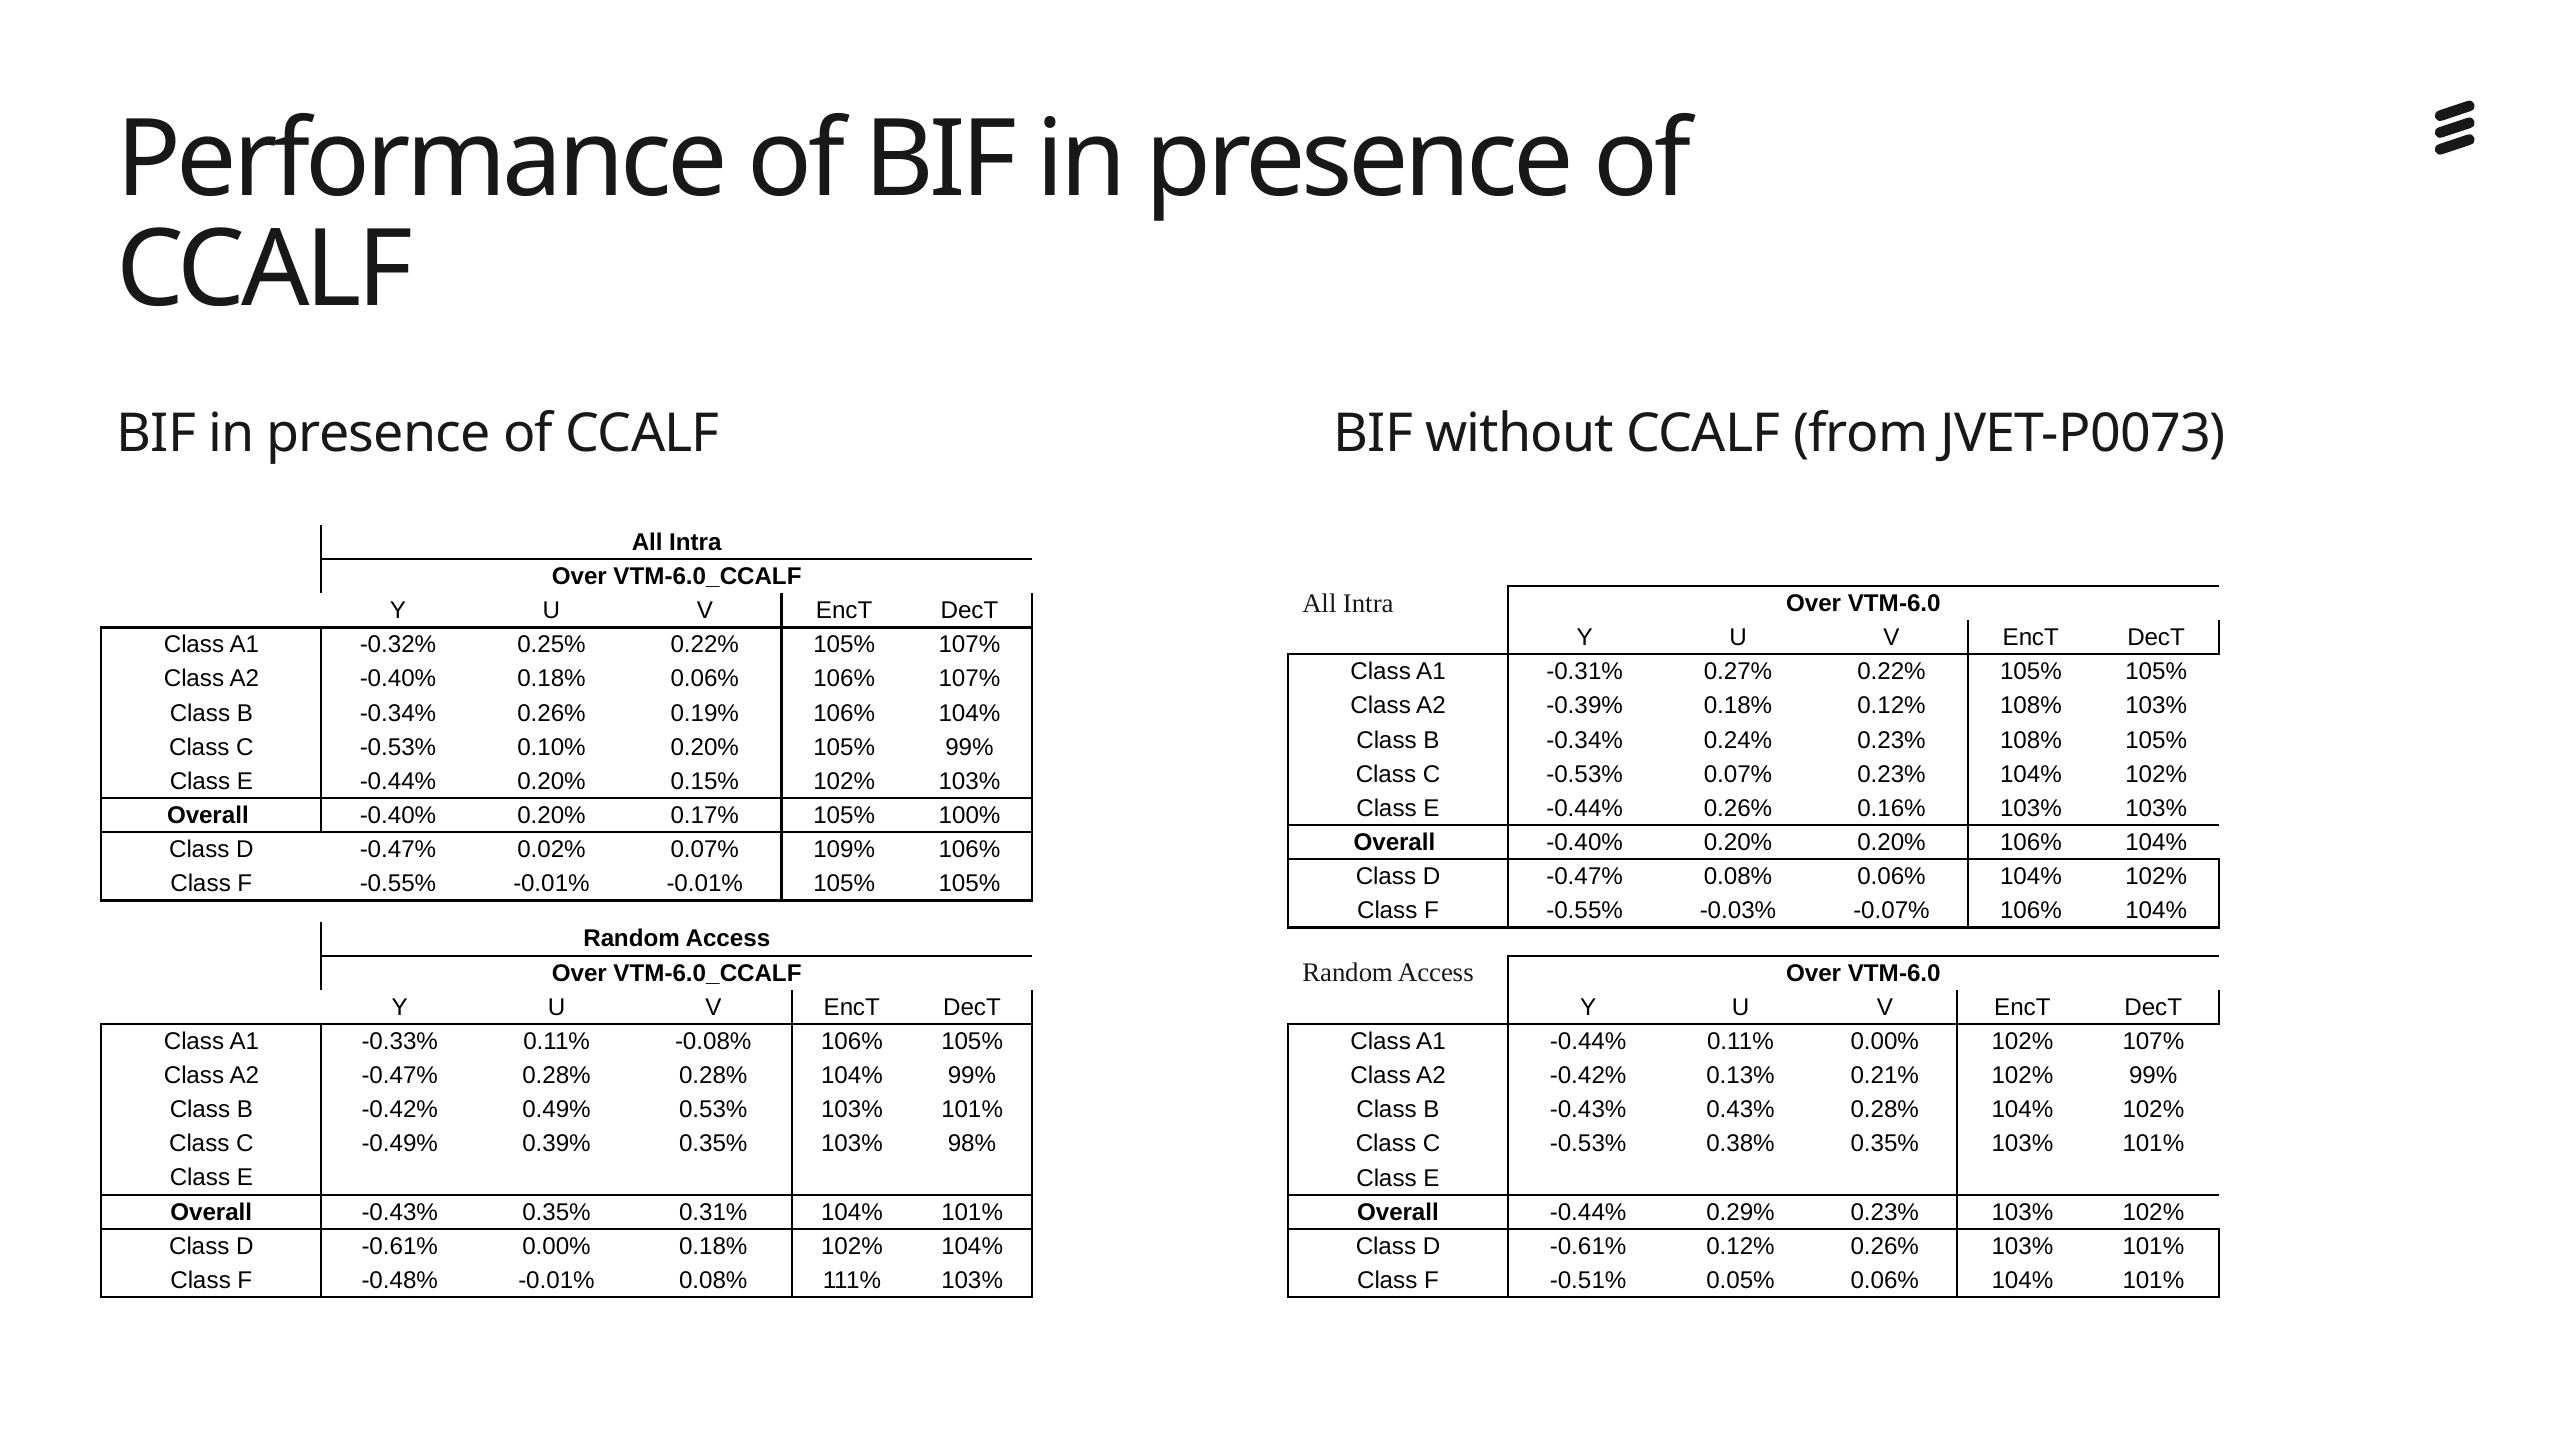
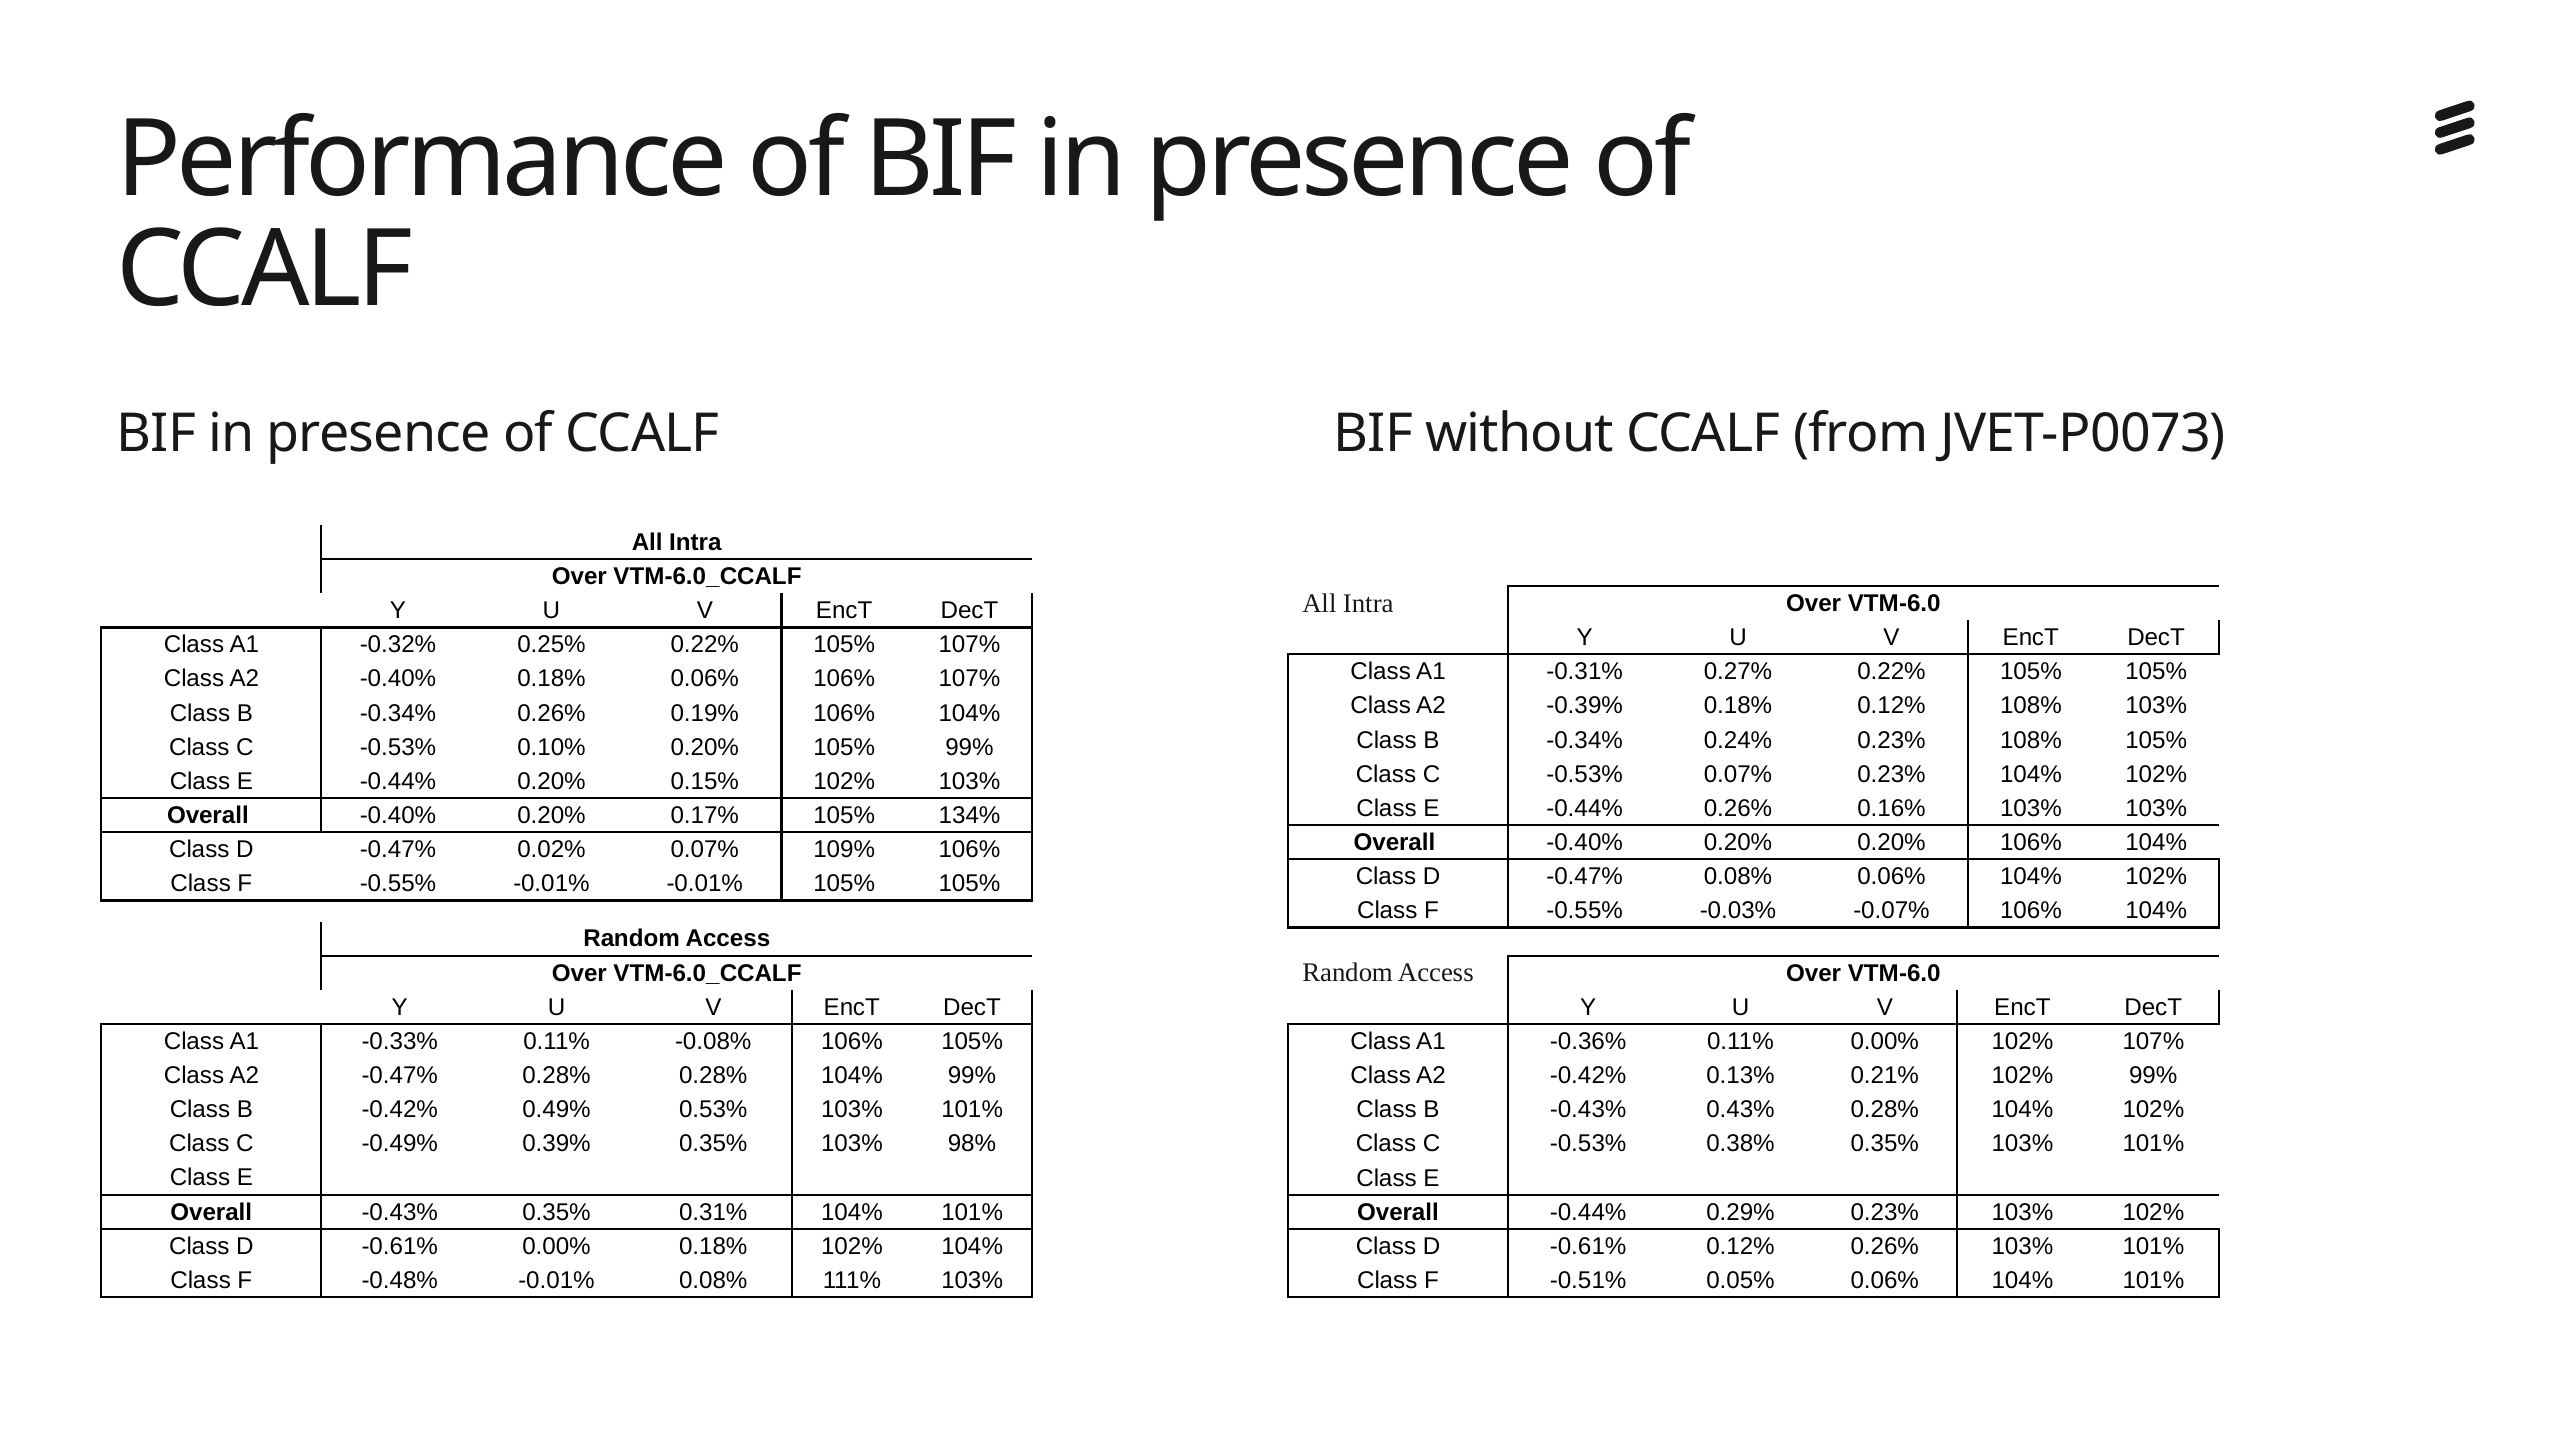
100%: 100% -> 134%
A1 -0.44%: -0.44% -> -0.36%
